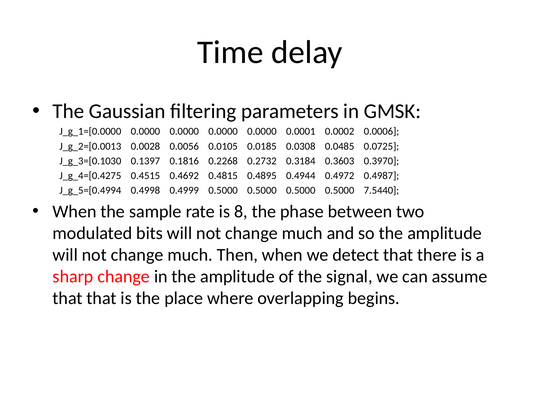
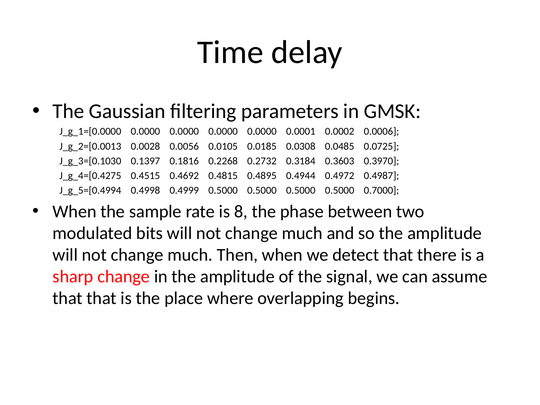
7.5440: 7.5440 -> 0.7000
